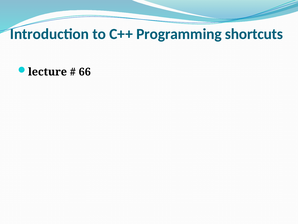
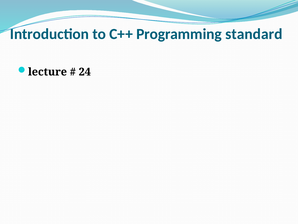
shortcuts: shortcuts -> standard
66: 66 -> 24
